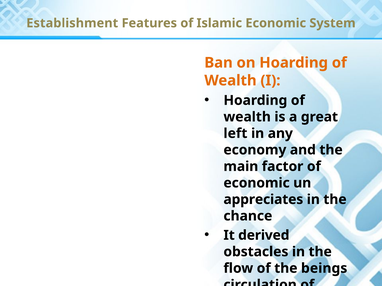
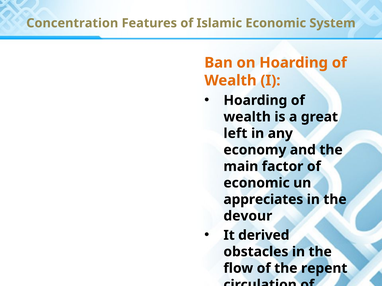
Establishment: Establishment -> Concentration
chance: chance -> devour
beings: beings -> repent
